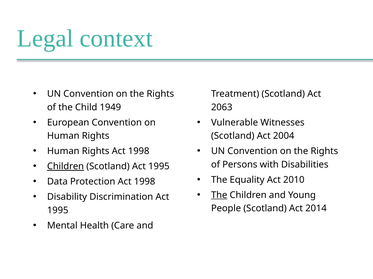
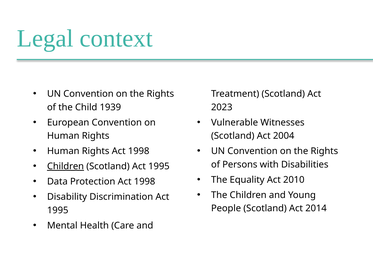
1949: 1949 -> 1939
2063: 2063 -> 2023
The at (219, 196) underline: present -> none
